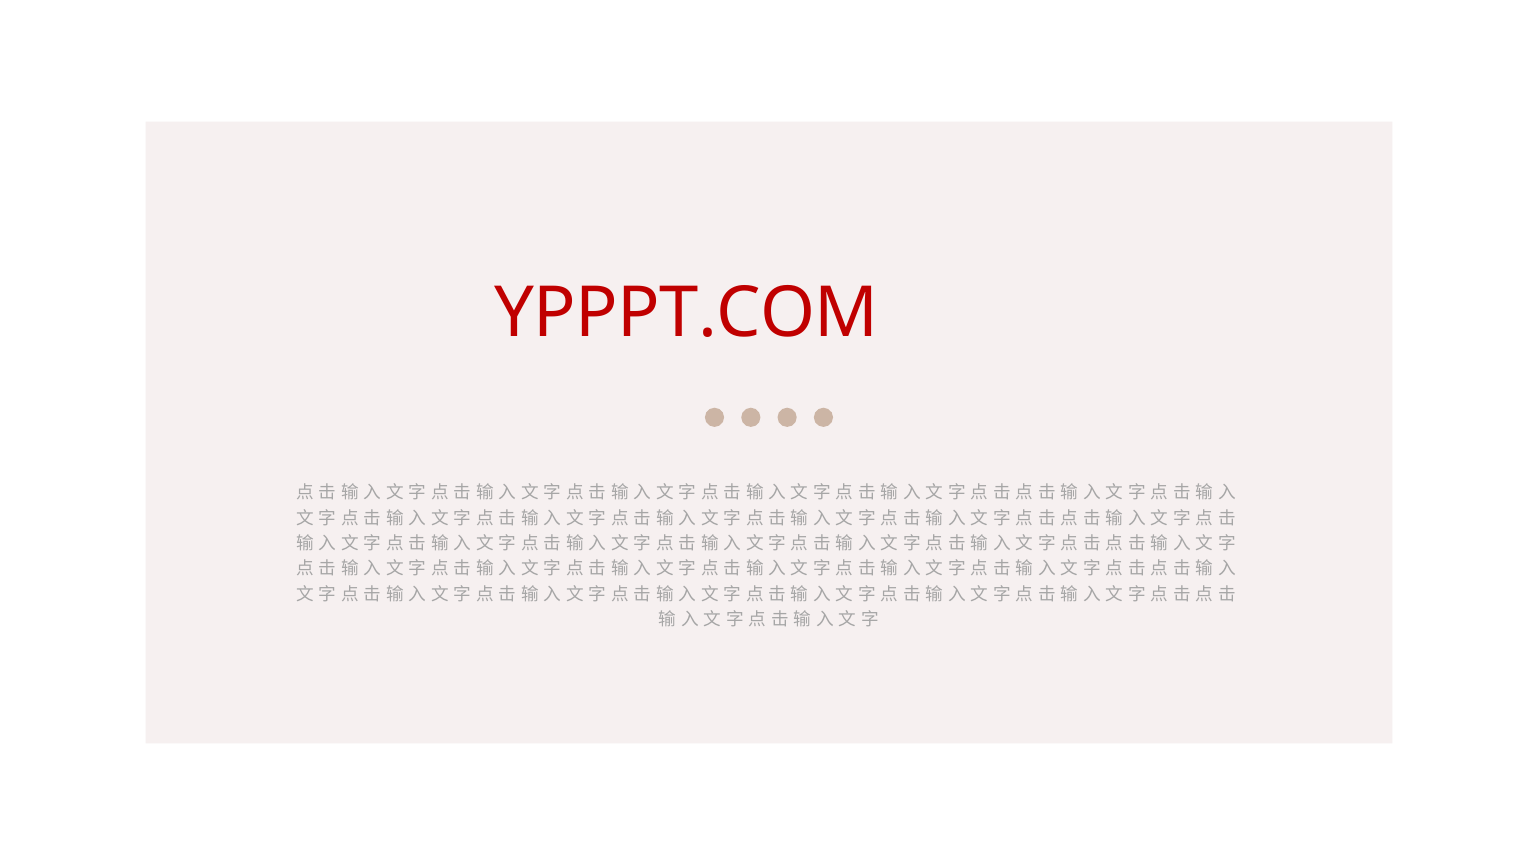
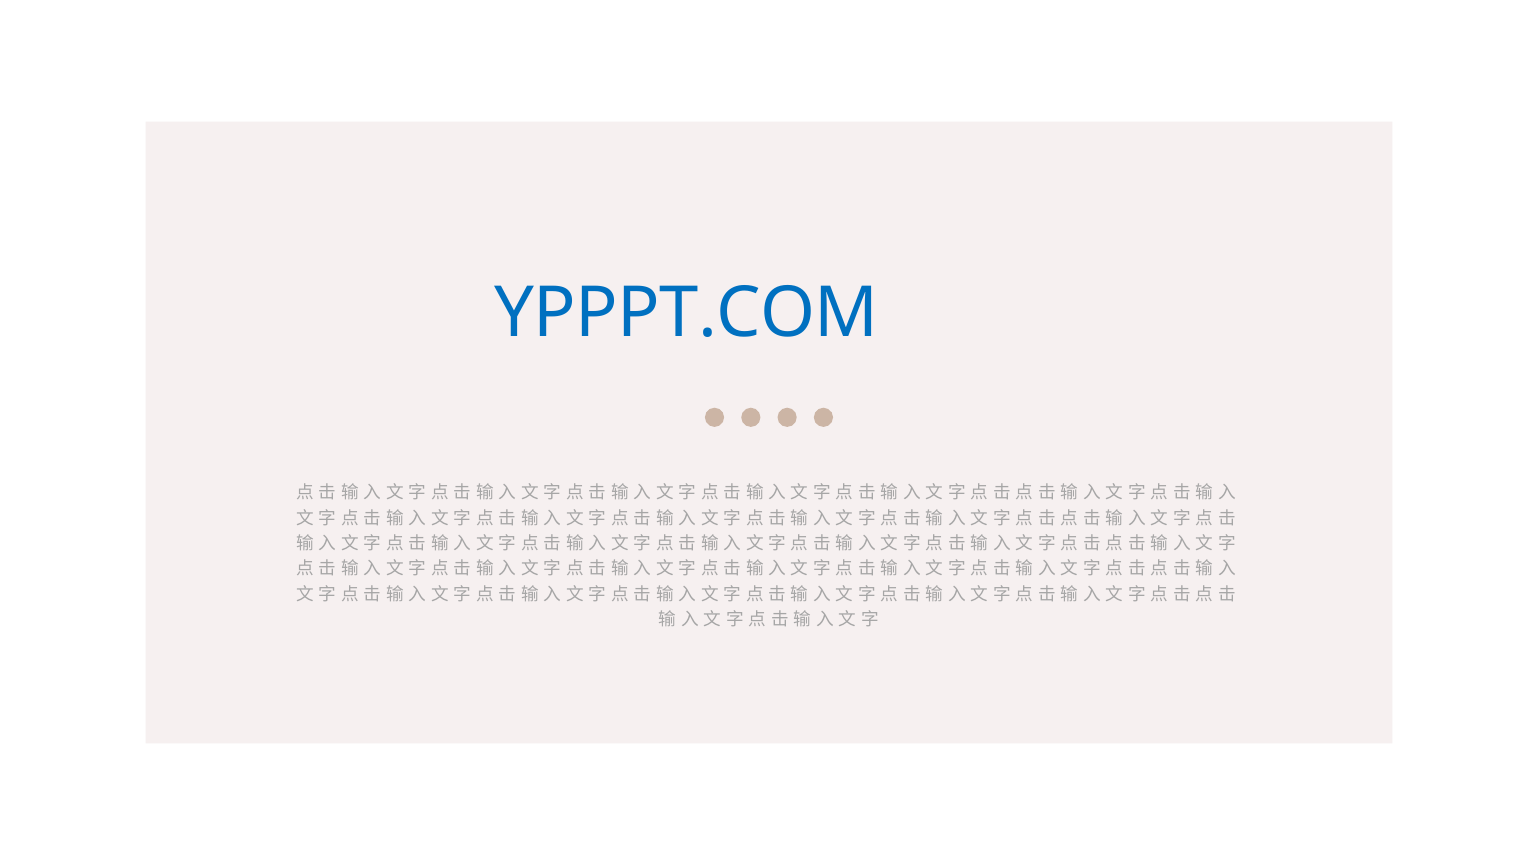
YPPPT.COM colour: red -> blue
